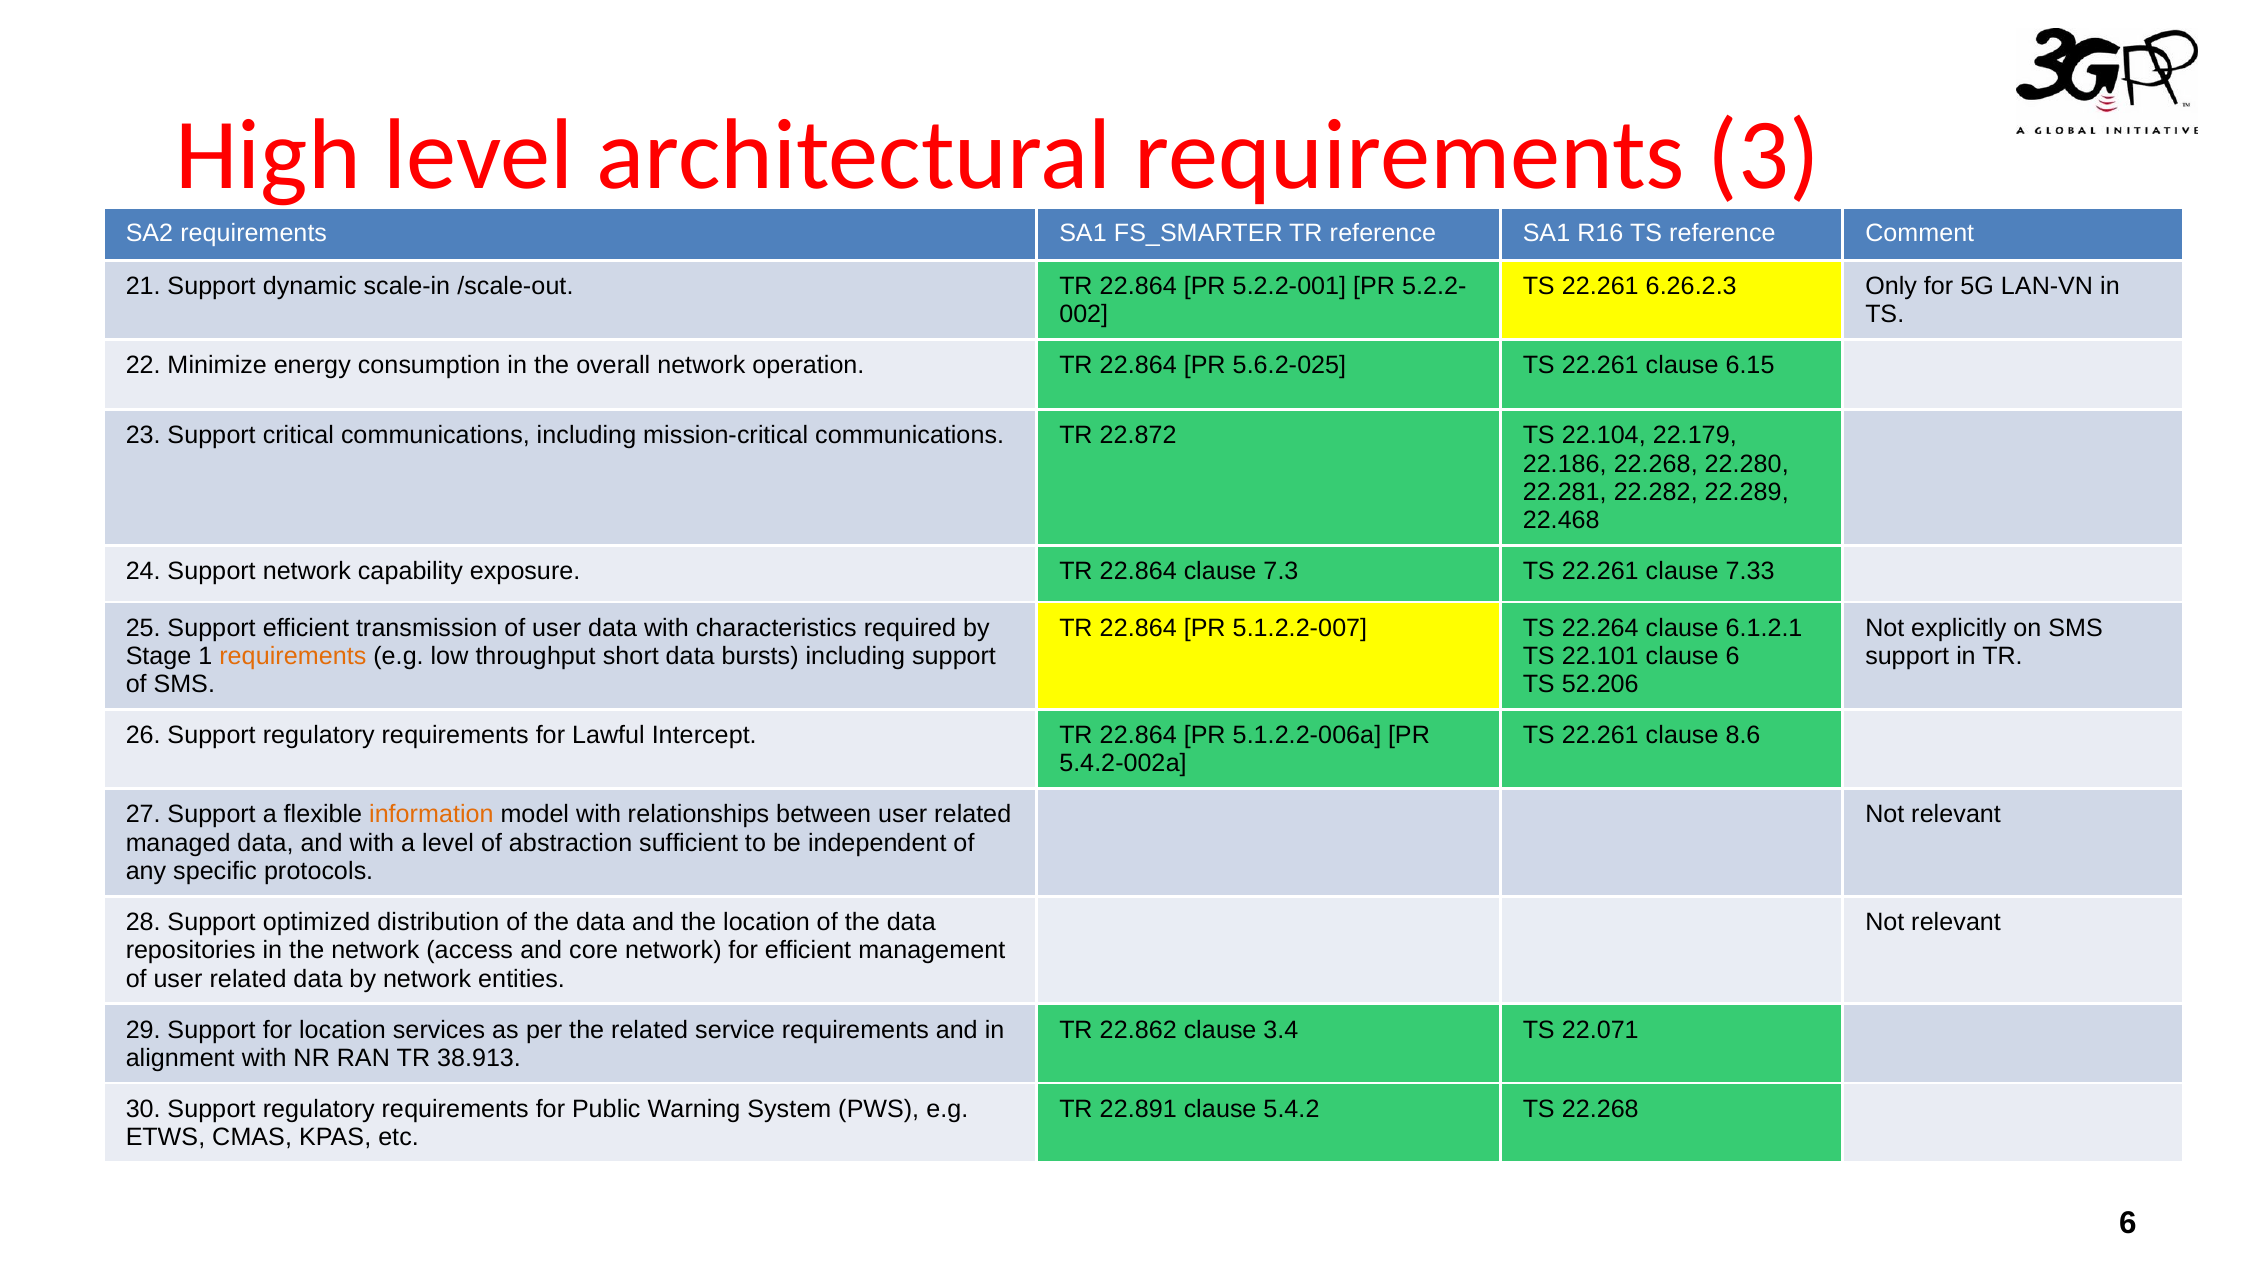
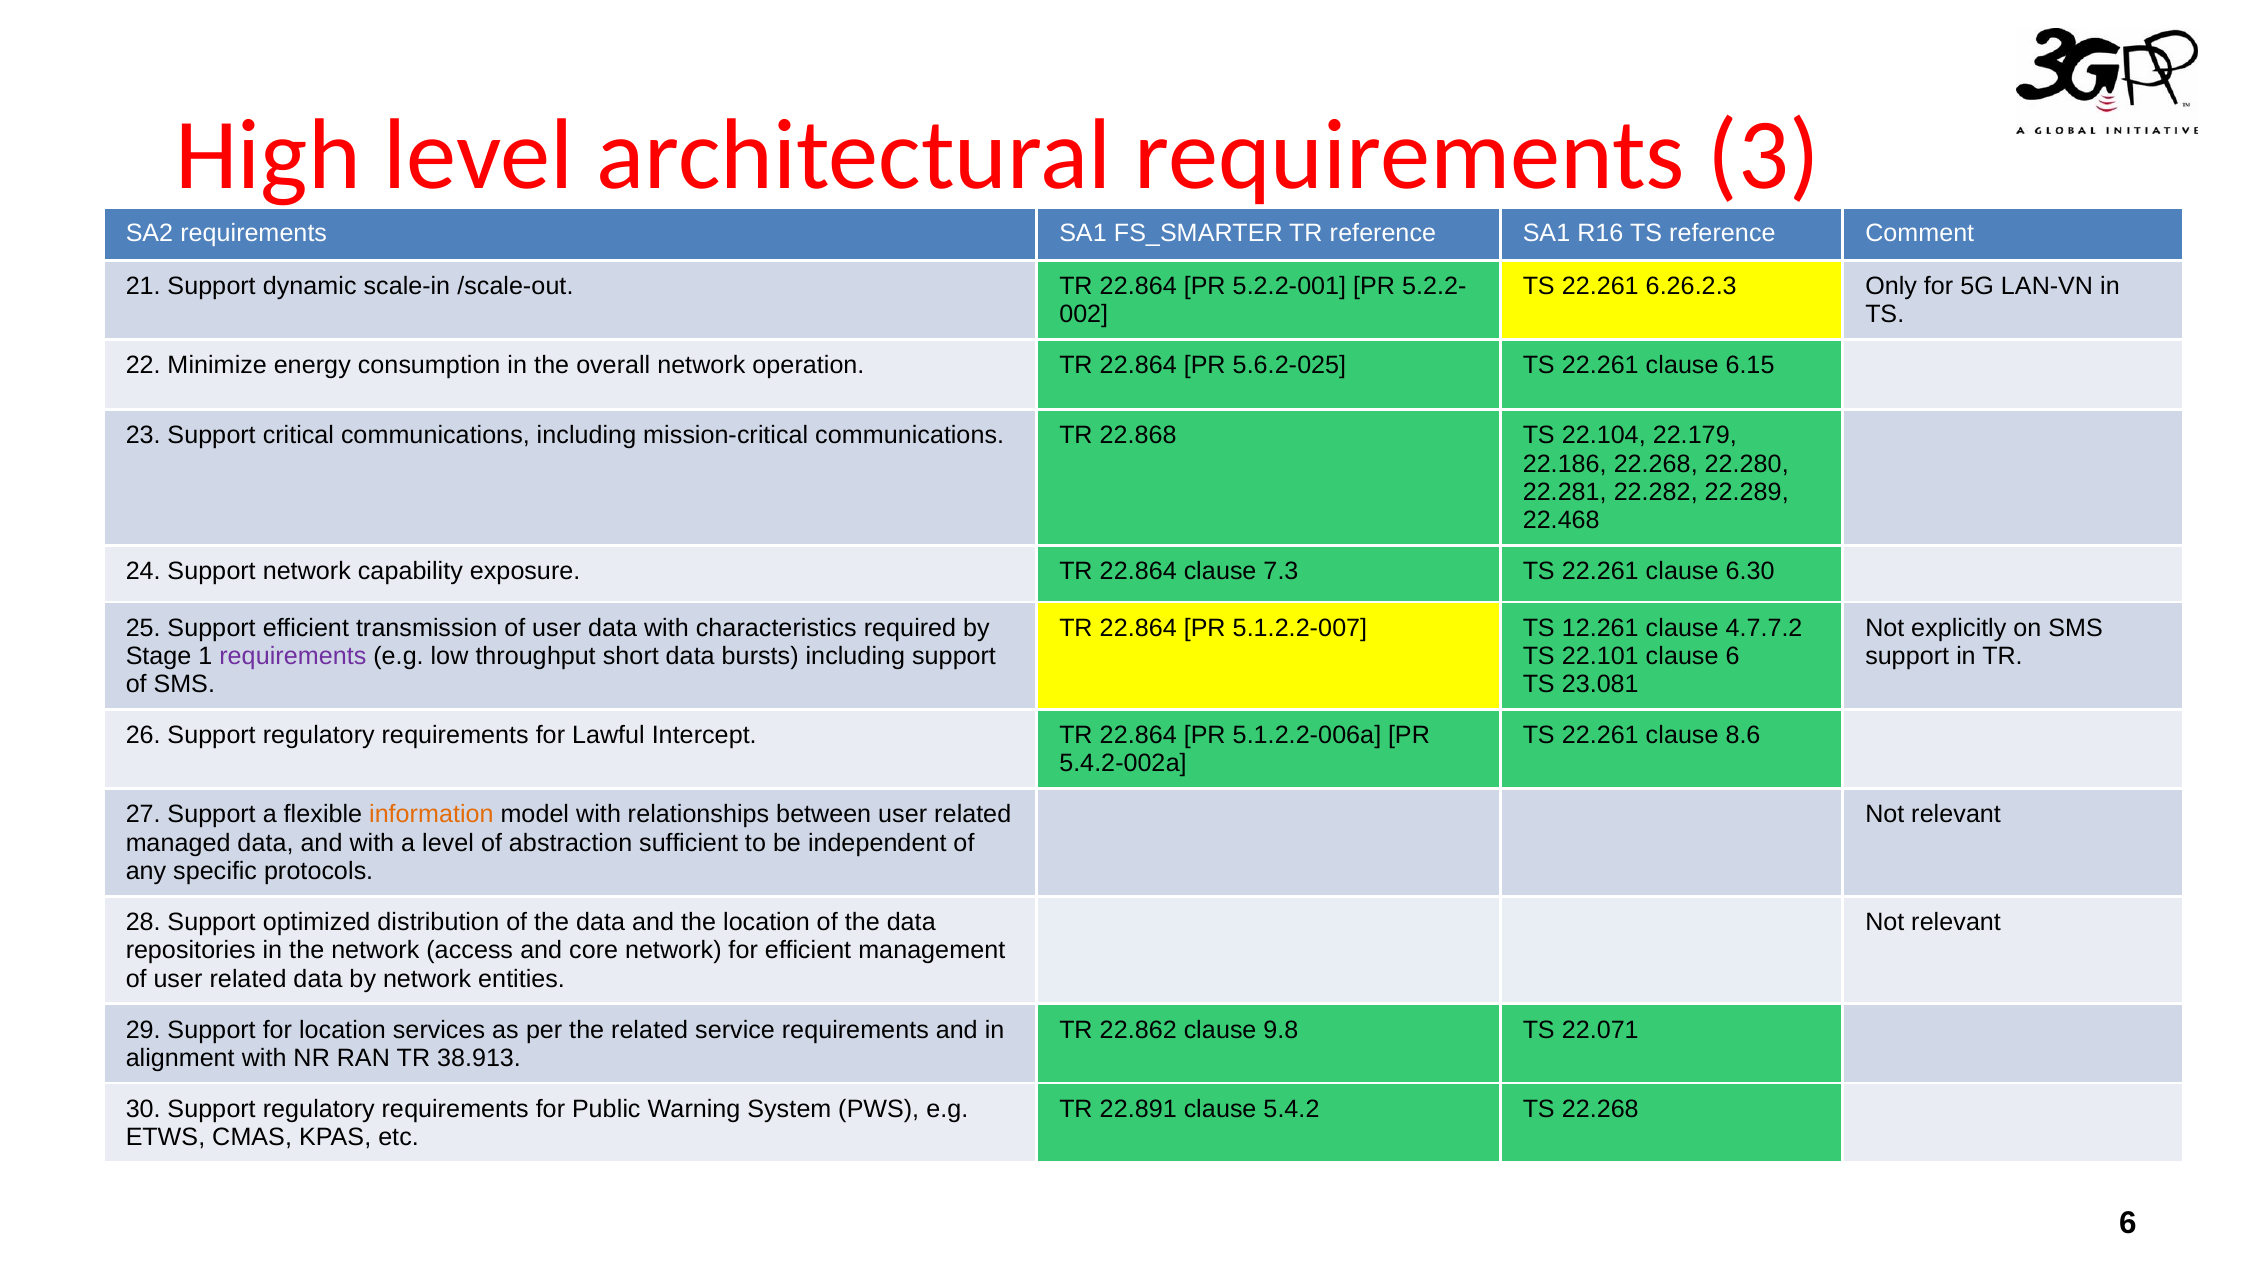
22.872: 22.872 -> 22.868
7.33: 7.33 -> 6.30
22.264: 22.264 -> 12.261
6.1.2.1: 6.1.2.1 -> 4.7.7.2
requirements at (293, 656) colour: orange -> purple
52.206: 52.206 -> 23.081
3.4: 3.4 -> 9.8
